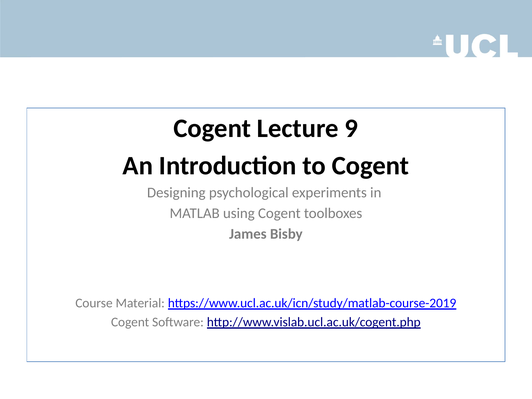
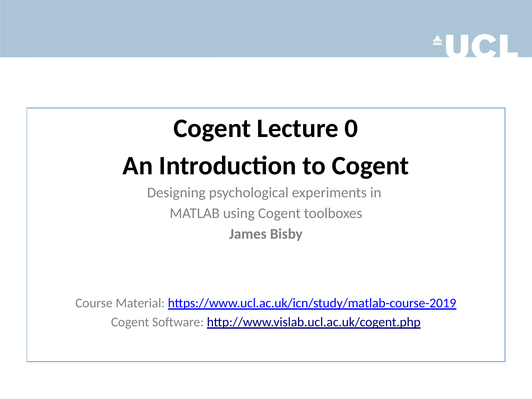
9: 9 -> 0
